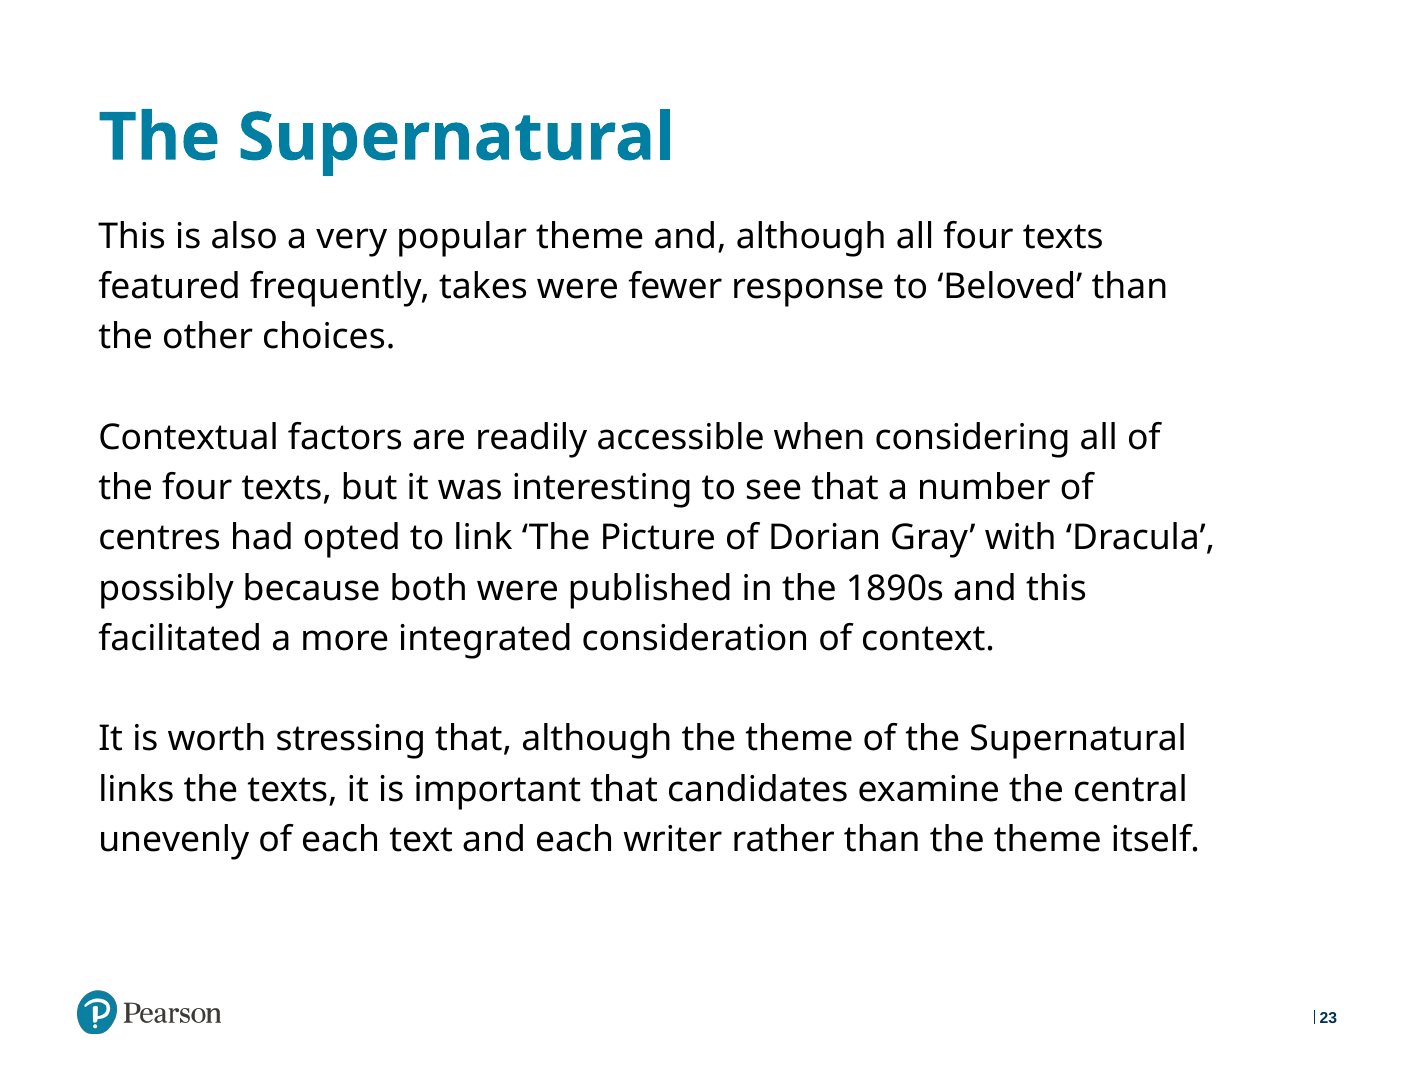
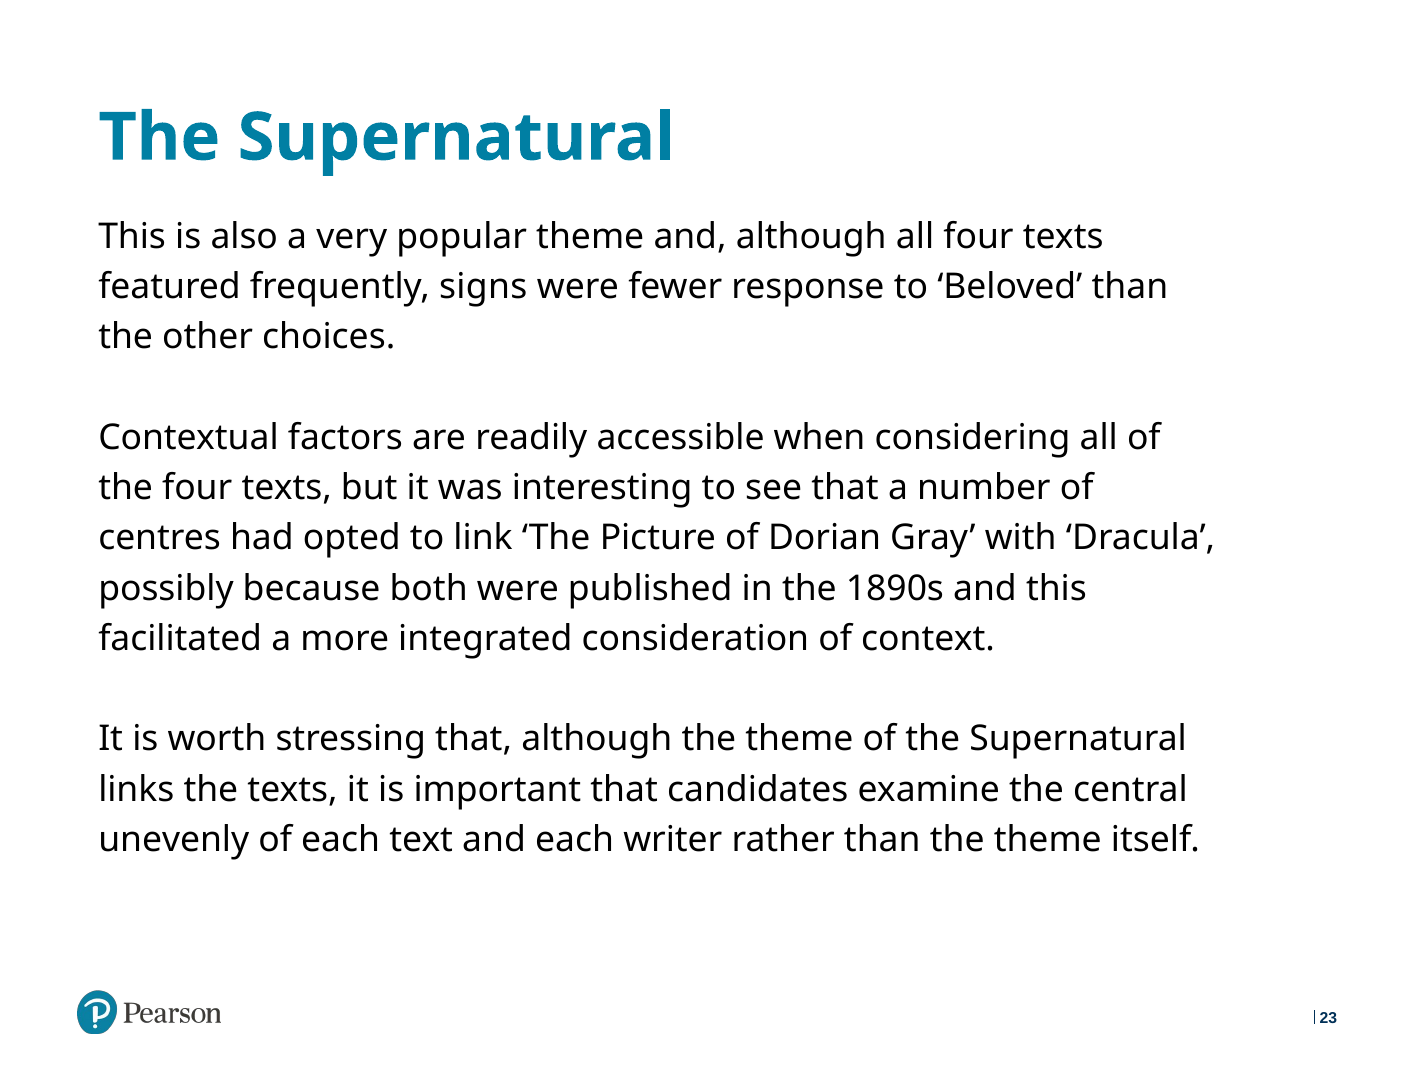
takes: takes -> signs
